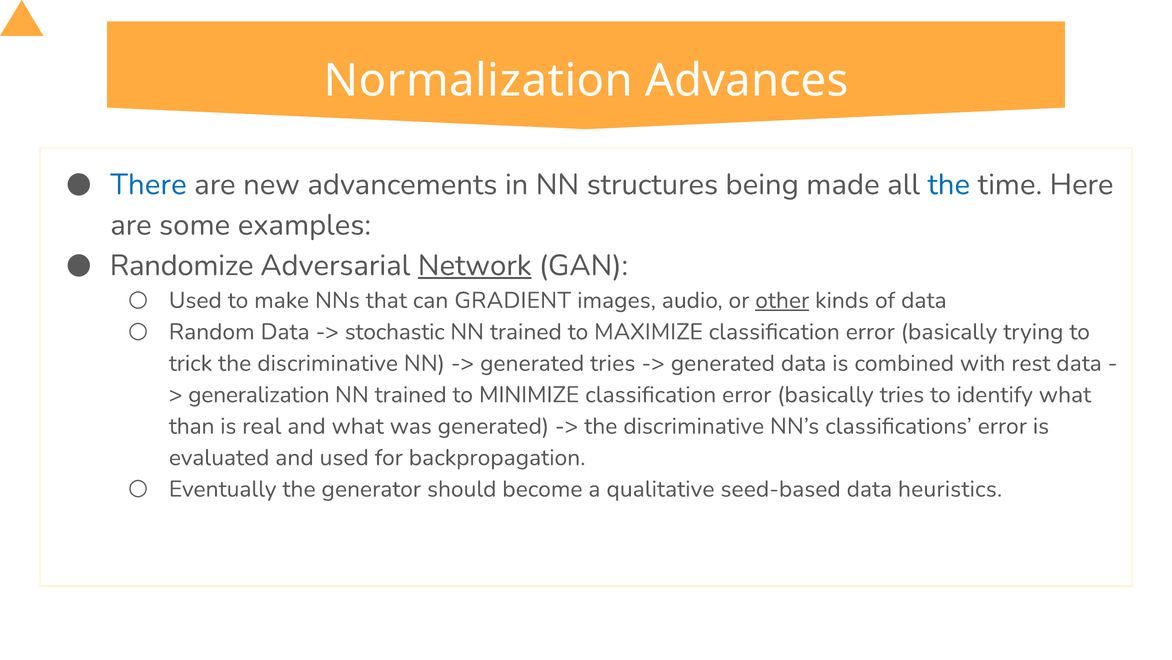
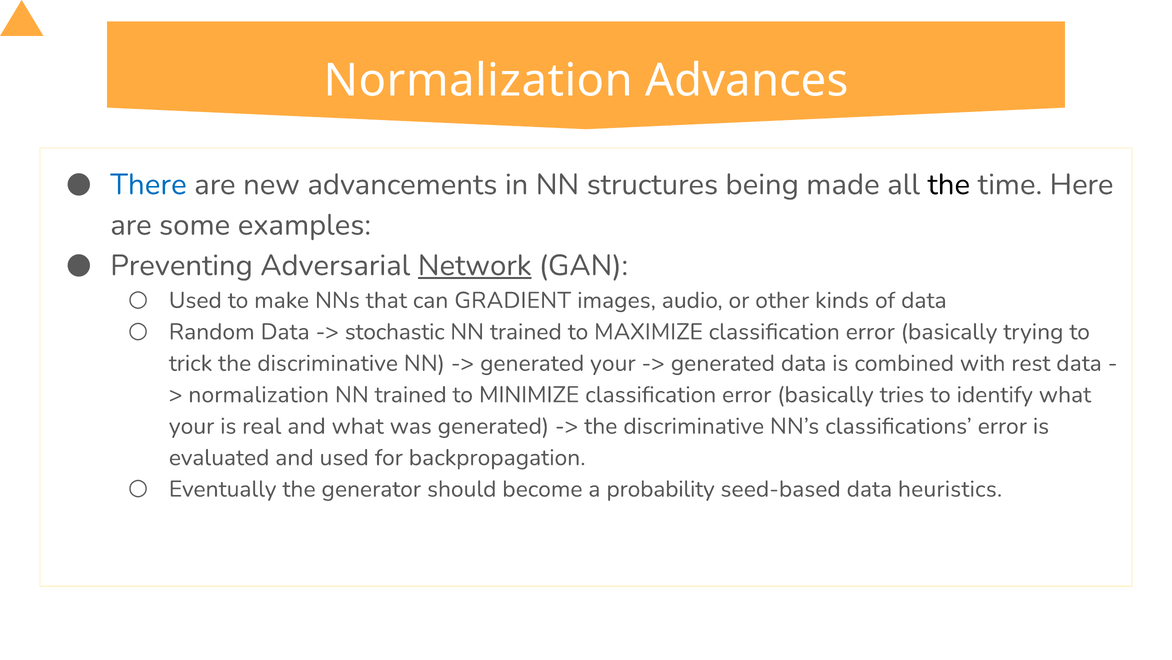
the at (949, 184) colour: blue -> black
Randomize: Randomize -> Preventing
other underline: present -> none
generated tries: tries -> your
generalization at (259, 394): generalization -> normalization
than at (192, 426): than -> your
qualitative: qualitative -> probability
